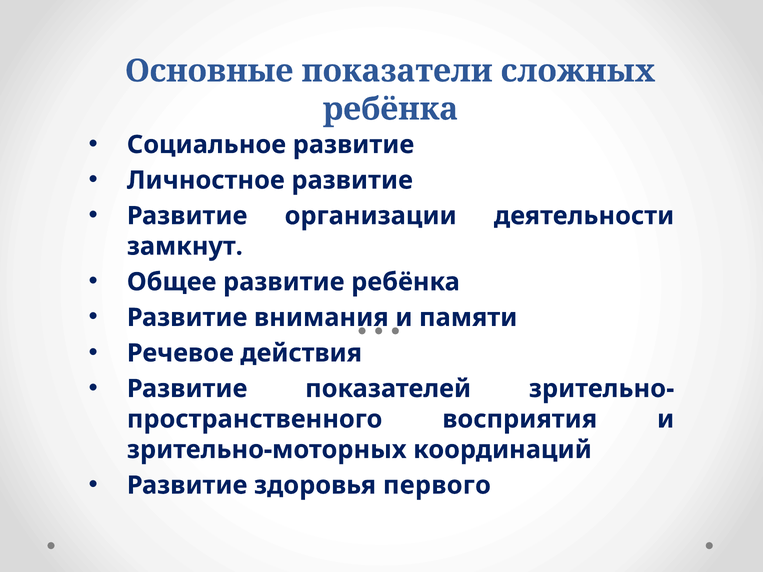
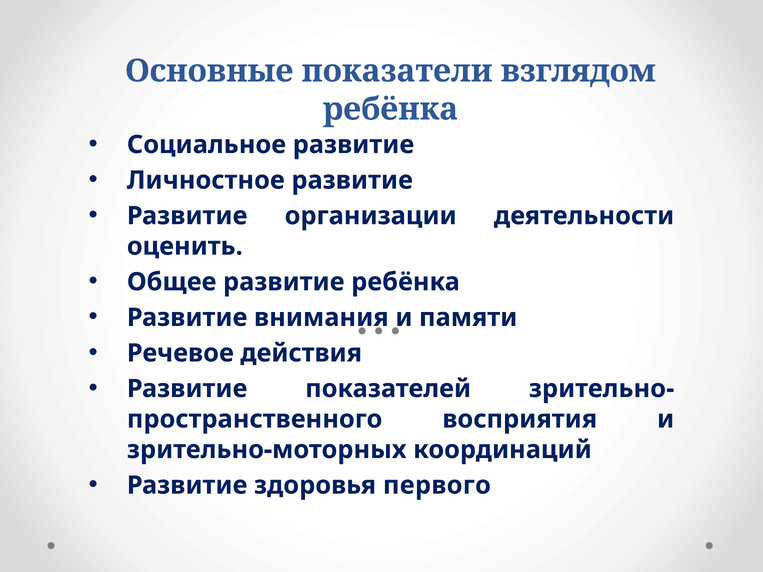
сложных: сложных -> взглядом
замкнут: замкнут -> оценить
